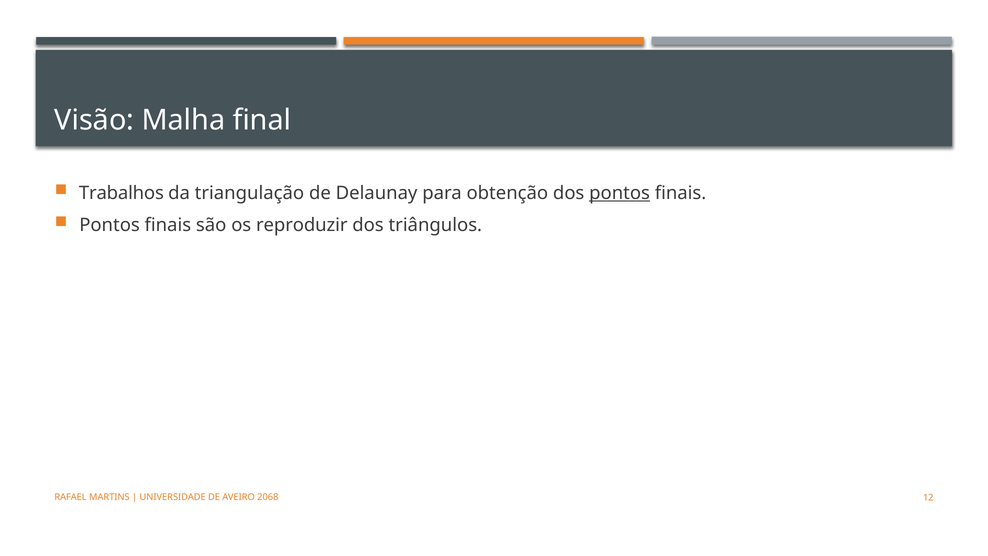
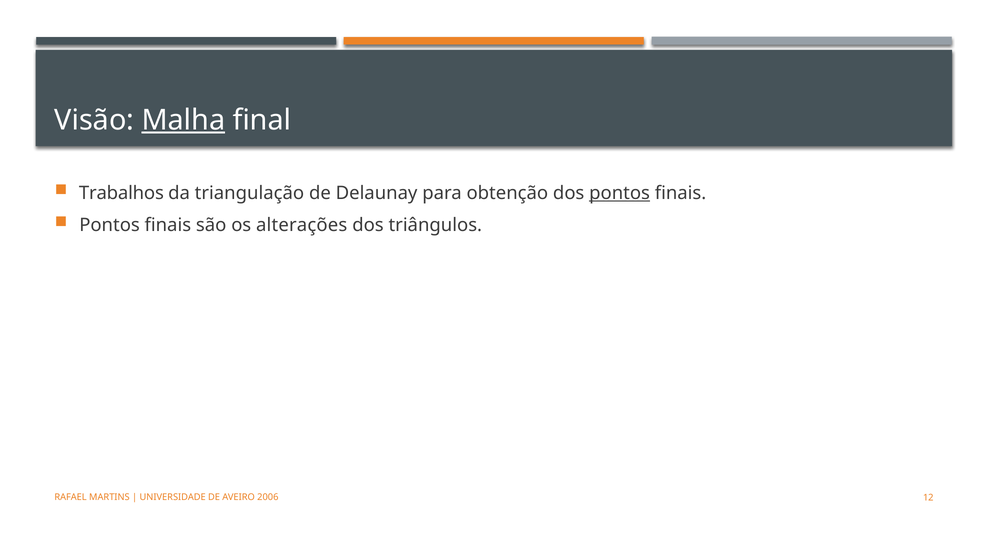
Malha underline: none -> present
reproduzir: reproduzir -> alterações
2068: 2068 -> 2006
